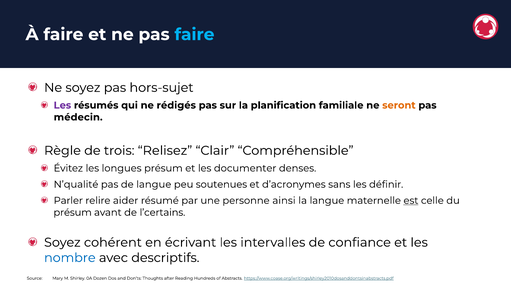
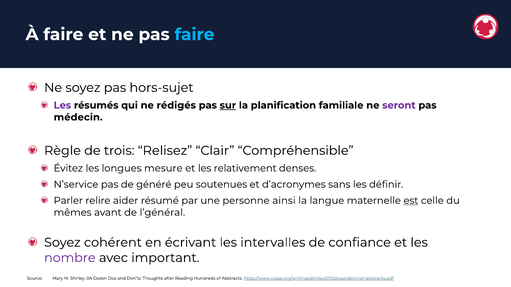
sur underline: none -> present
seront colour: orange -> purple
longues présum: présum -> mesure
documenter: documenter -> relativement
N’qualité: N’qualité -> N’service
de langue: langue -> généré
présum at (73, 213): présum -> mêmes
l’certains: l’certains -> l’général
nombre colour: blue -> purple
descriptifs: descriptifs -> important
